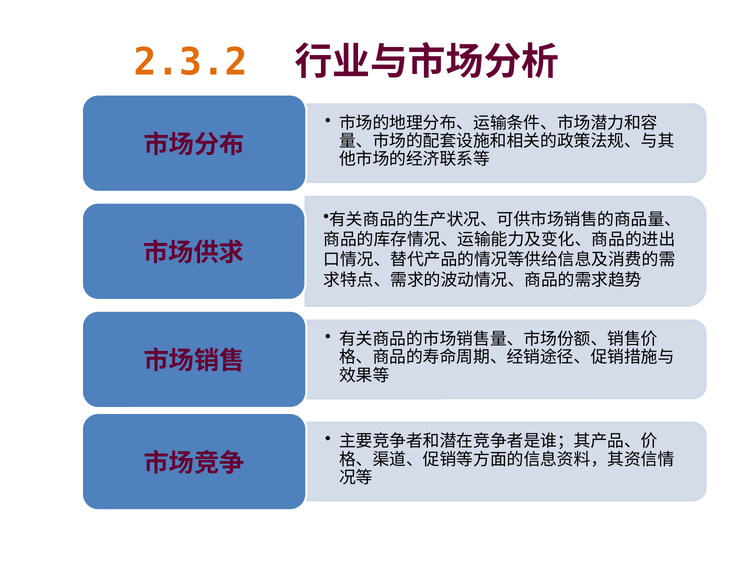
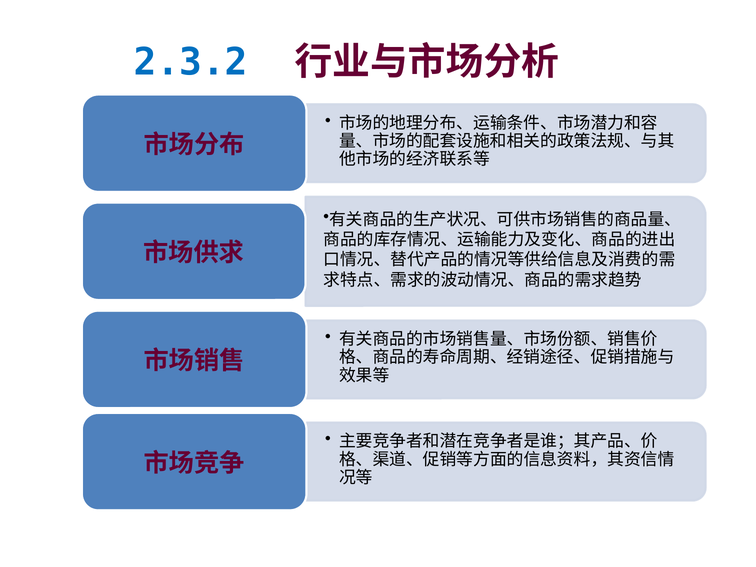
2.3.2 colour: orange -> blue
